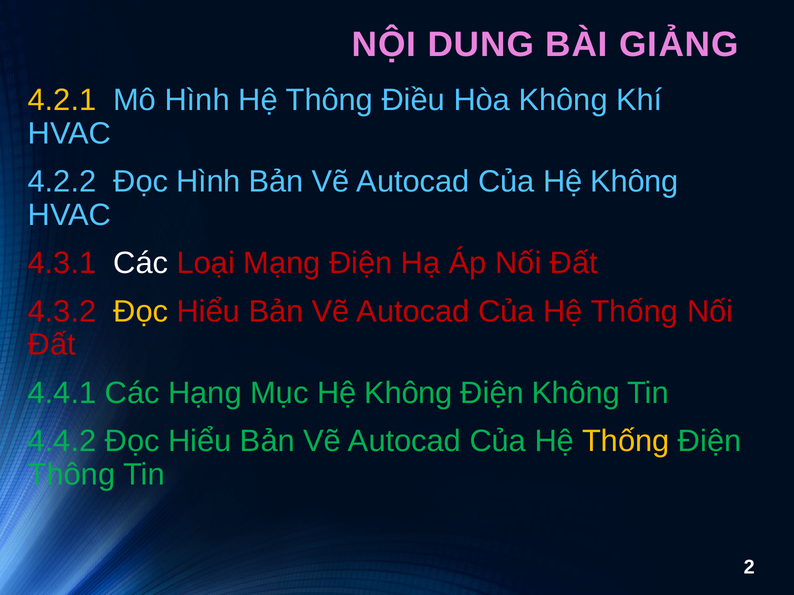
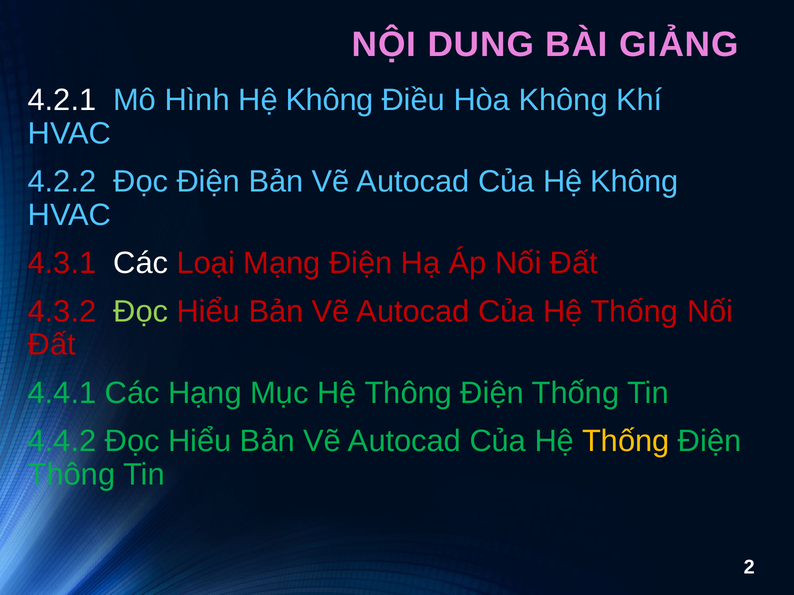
4.2.1 colour: yellow -> white
Hình Hệ Thông: Thông -> Không
Đọc Hình: Hình -> Điện
Đọc at (141, 312) colour: yellow -> light green
Mục Hệ Không: Không -> Thông
Điện Không: Không -> Thống
